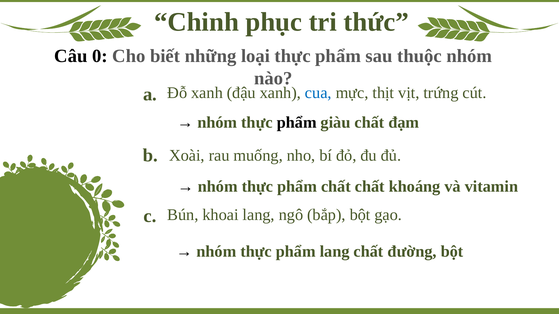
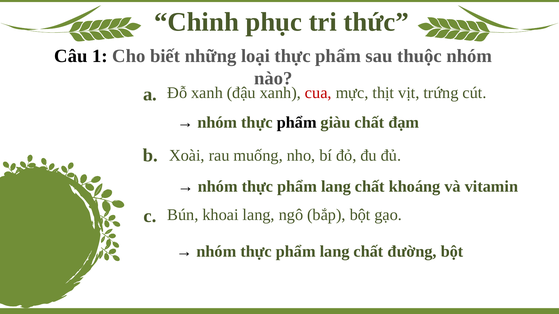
0: 0 -> 1
cua colour: blue -> red
chất at (336, 187): chất -> lang
